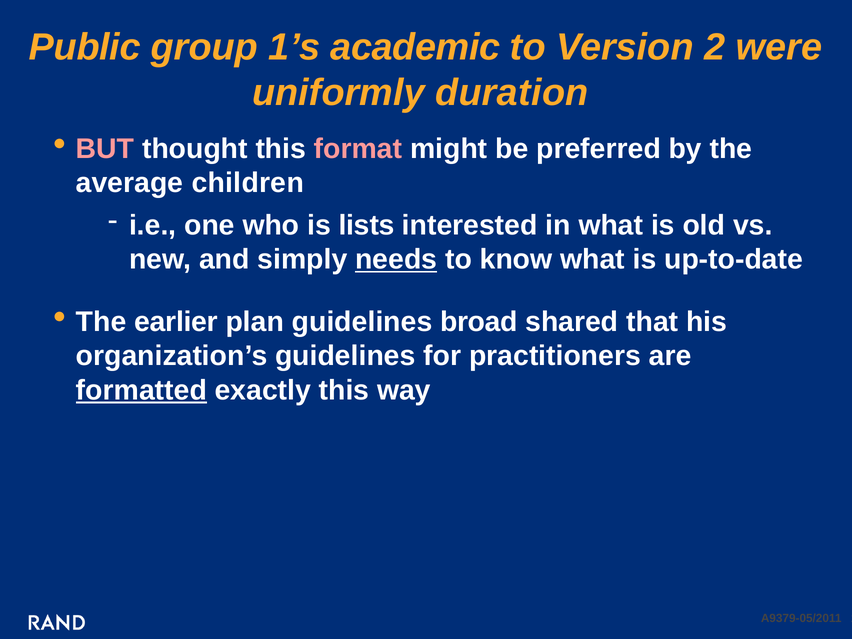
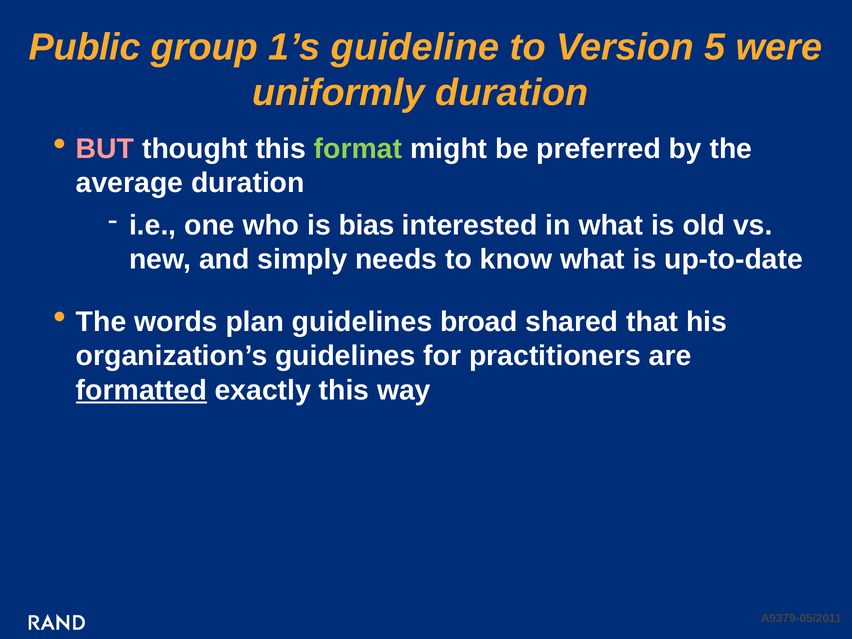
academic: academic -> guideline
2: 2 -> 5
format colour: pink -> light green
average children: children -> duration
lists: lists -> bias
needs underline: present -> none
earlier: earlier -> words
